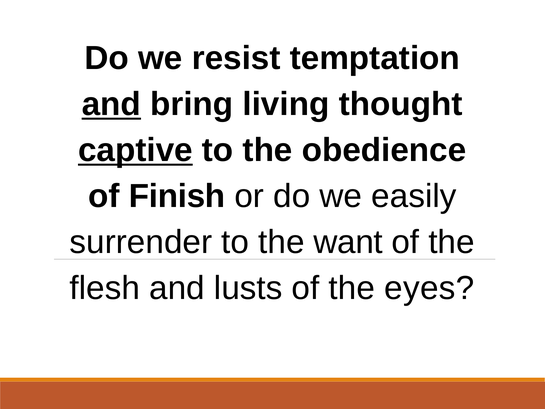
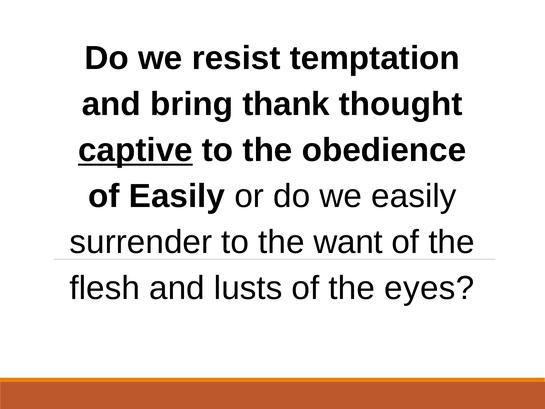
and at (111, 104) underline: present -> none
living: living -> thank
of Finish: Finish -> Easily
